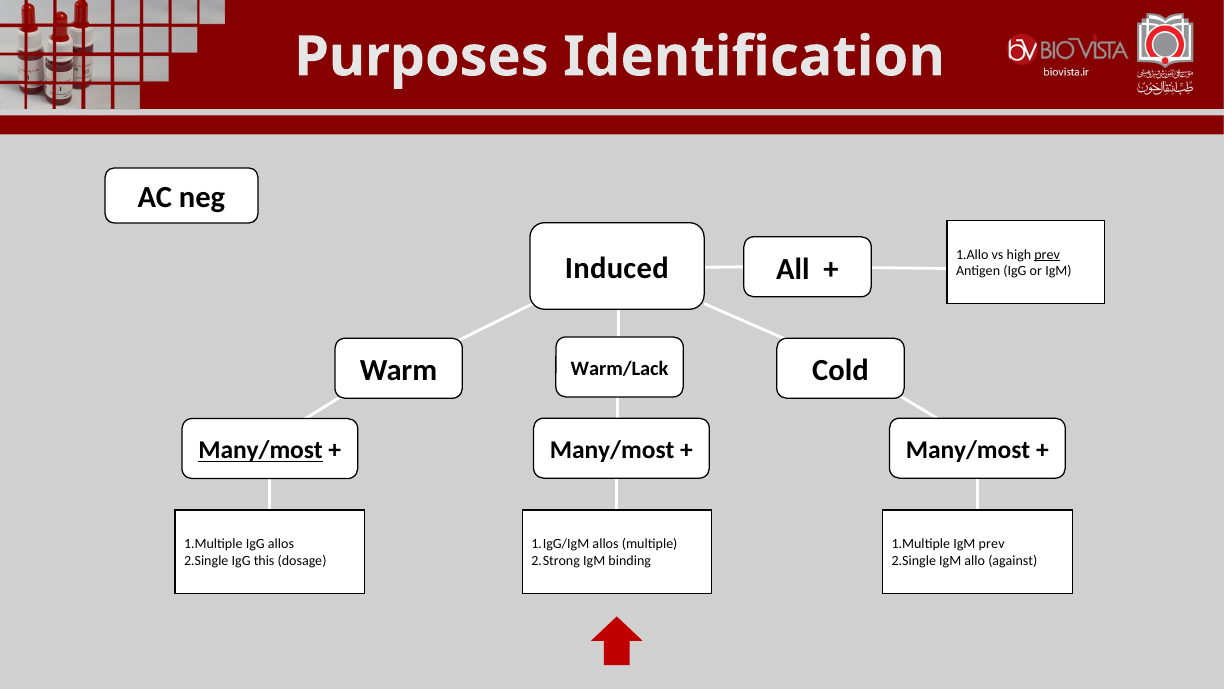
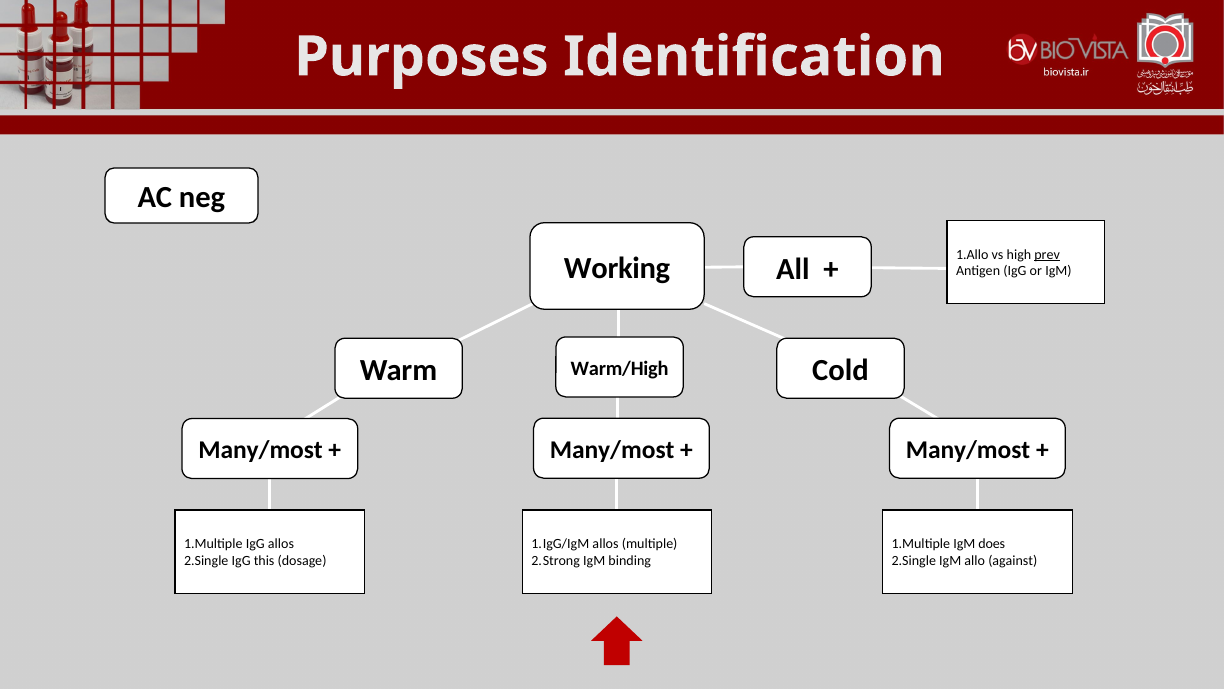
Induced: Induced -> Working
Warm/Lack: Warm/Lack -> Warm/High
Many/most at (261, 450) underline: present -> none
IgM prev: prev -> does
